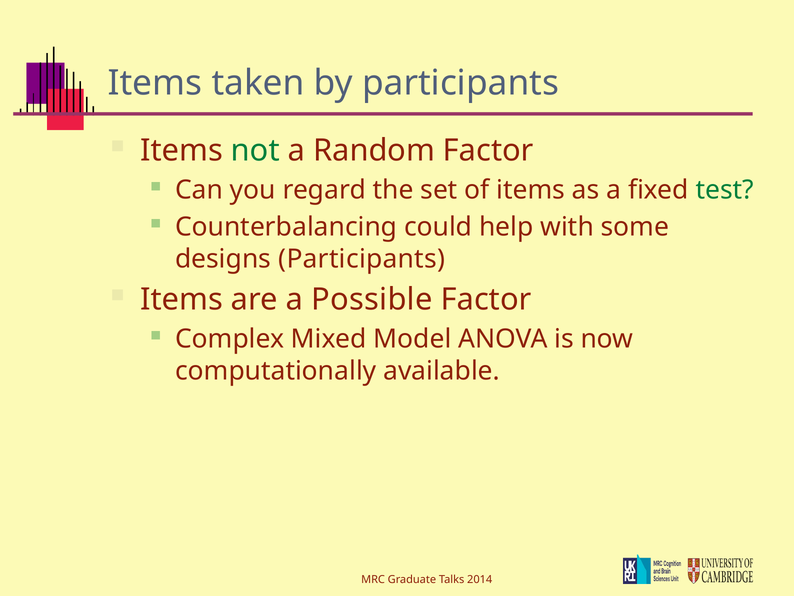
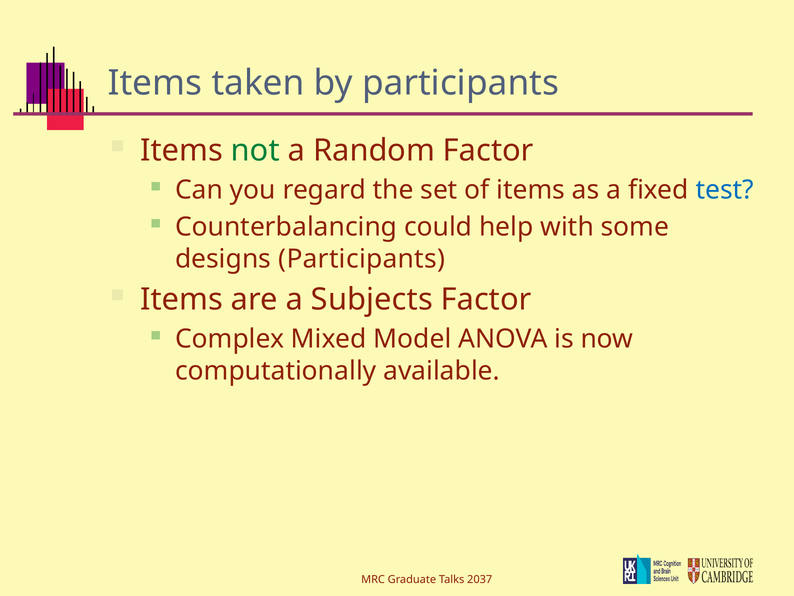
test colour: green -> blue
Possible: Possible -> Subjects
2014: 2014 -> 2037
